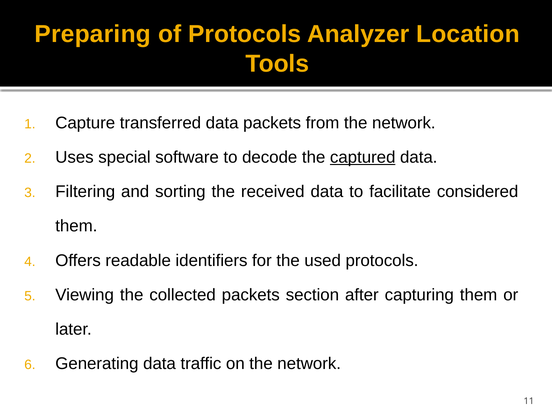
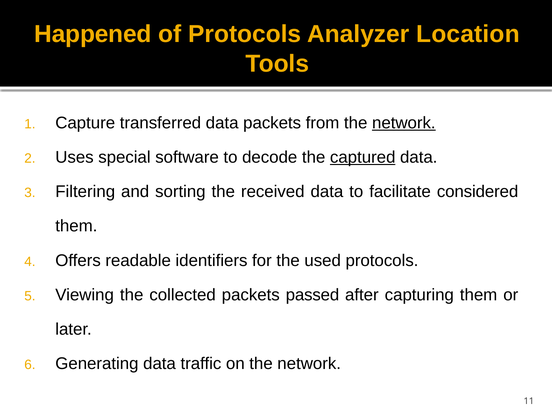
Preparing: Preparing -> Happened
network at (404, 123) underline: none -> present
section: section -> passed
